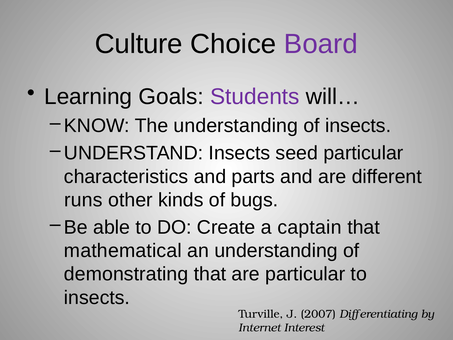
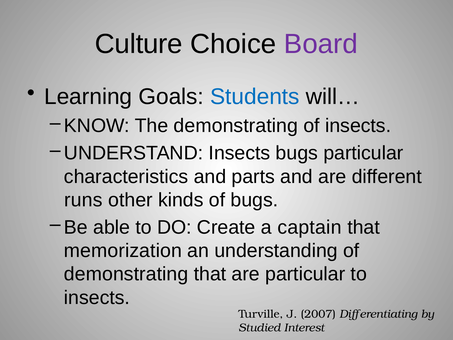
Students colour: purple -> blue
The understanding: understanding -> demonstrating
Insects seed: seed -> bugs
mathematical: mathematical -> memorization
Internet: Internet -> Studied
